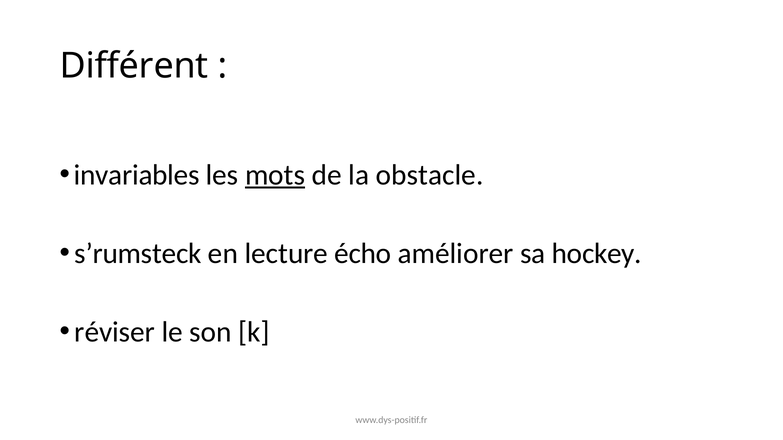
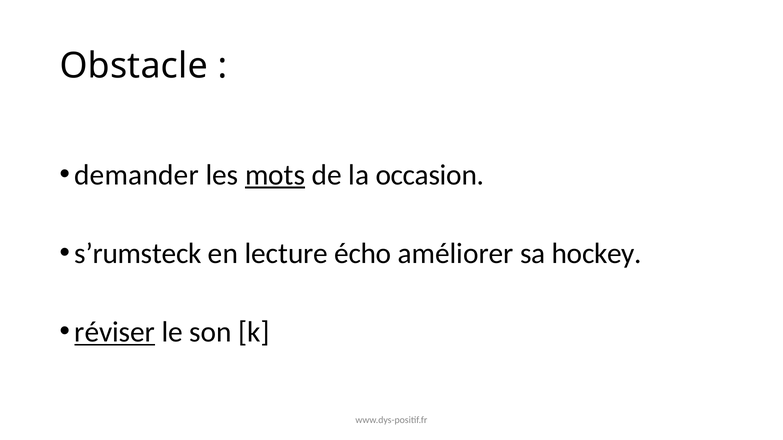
Différent: Différent -> Obstacle
invariables: invariables -> demander
obstacle: obstacle -> occasion
réviser underline: none -> present
